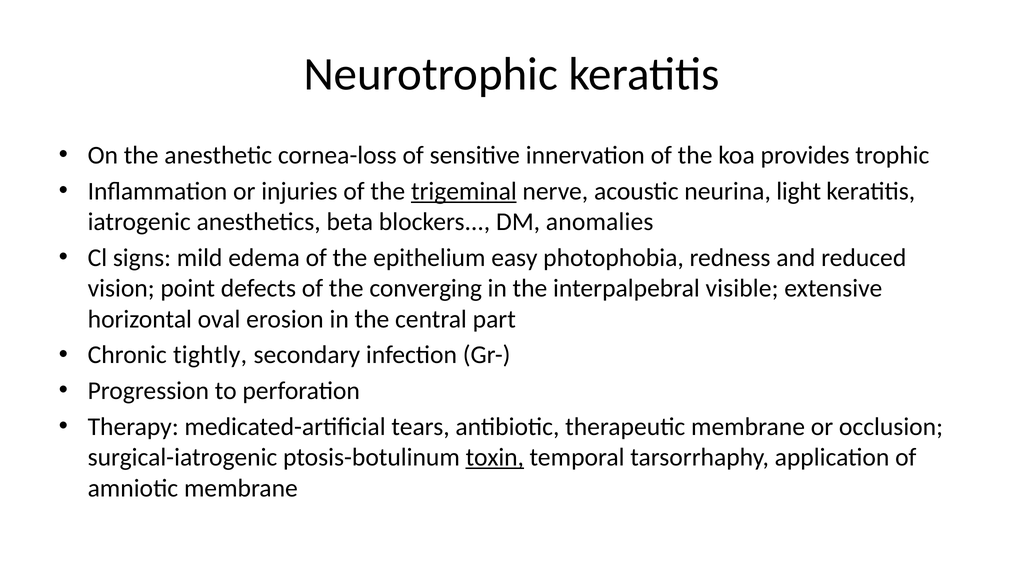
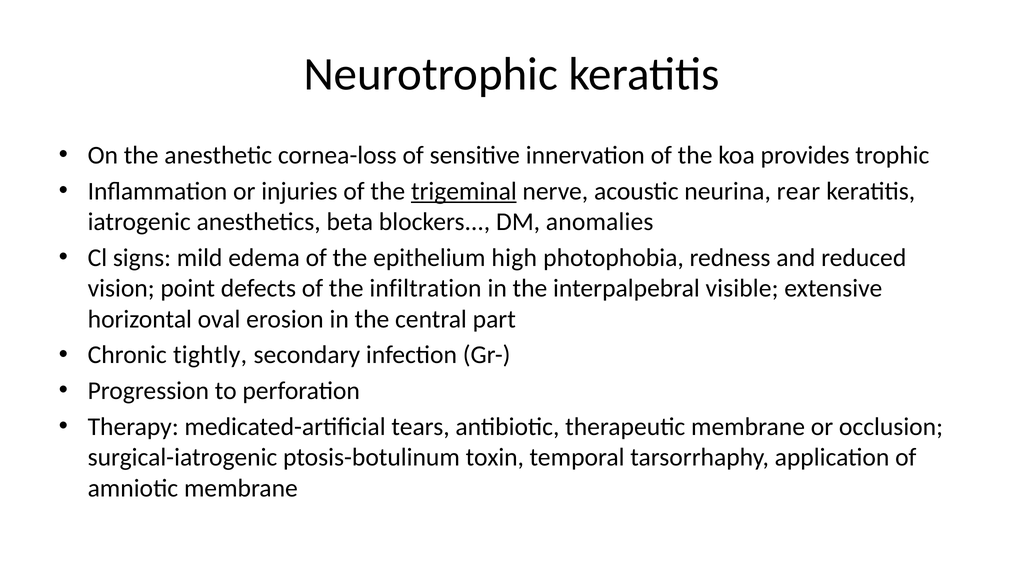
light: light -> rear
easy: easy -> high
converging: converging -> infiltration
toxin underline: present -> none
